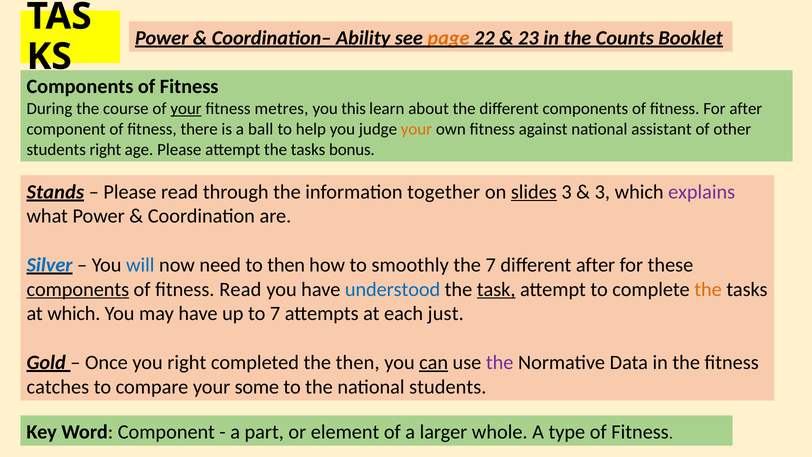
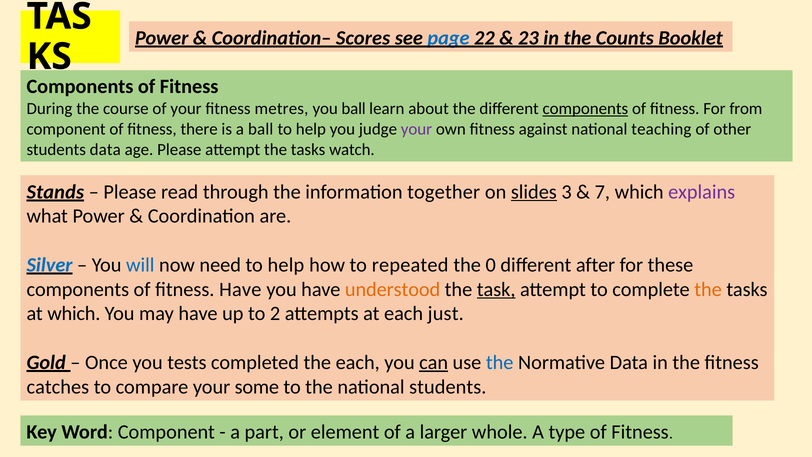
Ability: Ability -> Scores
page colour: orange -> blue
your at (186, 109) underline: present -> none
you this: this -> ball
components at (585, 109) underline: none -> present
For after: after -> from
your at (416, 129) colour: orange -> purple
assistant: assistant -> teaching
students right: right -> data
bonus: bonus -> watch
3 at (602, 192): 3 -> 7
need to then: then -> help
smoothly: smoothly -> repeated
the 7: 7 -> 0
components at (78, 289) underline: present -> none
fitness Read: Read -> Have
understood colour: blue -> orange
to 7: 7 -> 2
you right: right -> tests
the then: then -> each
the at (500, 362) colour: purple -> blue
